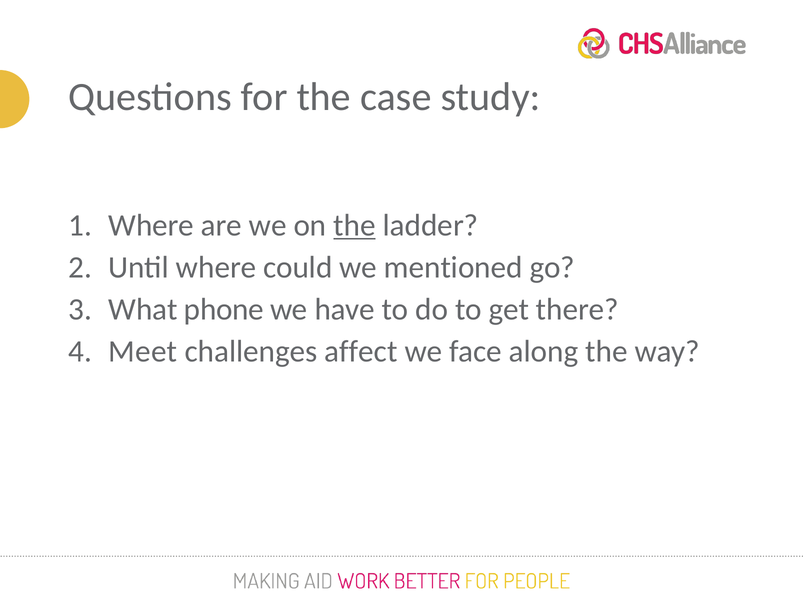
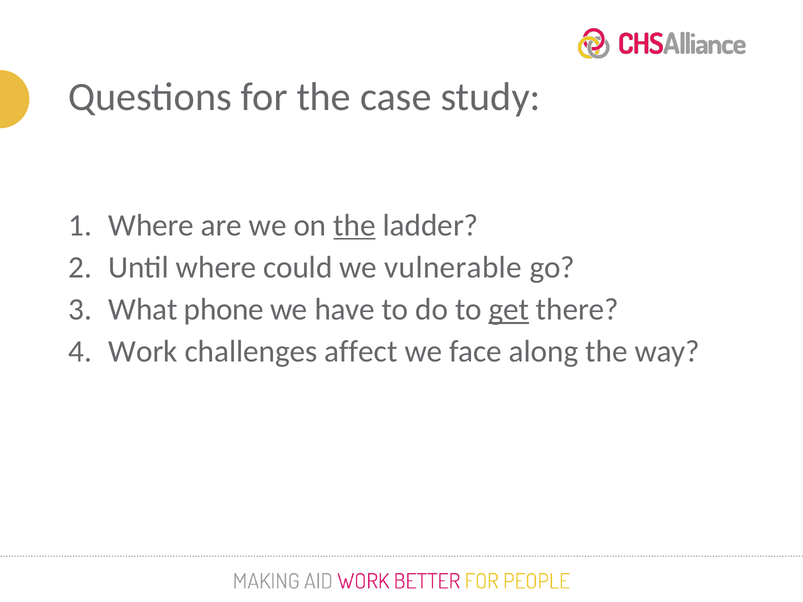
mentioned: mentioned -> vulnerable
get underline: none -> present
Meet: Meet -> Work
